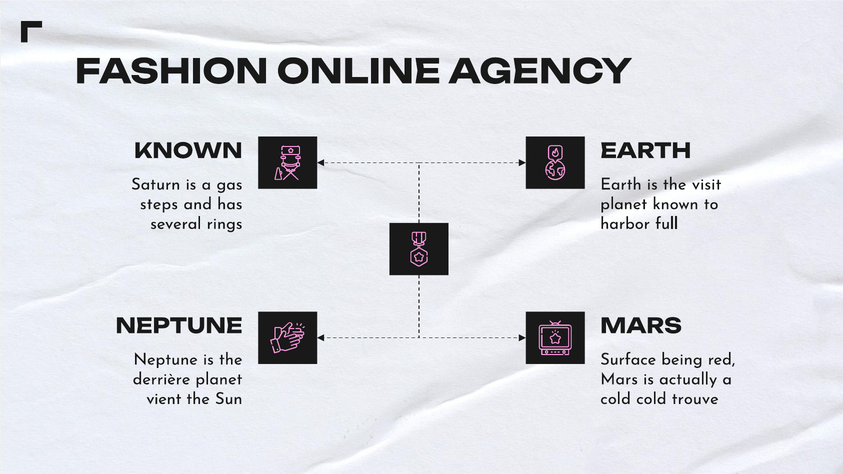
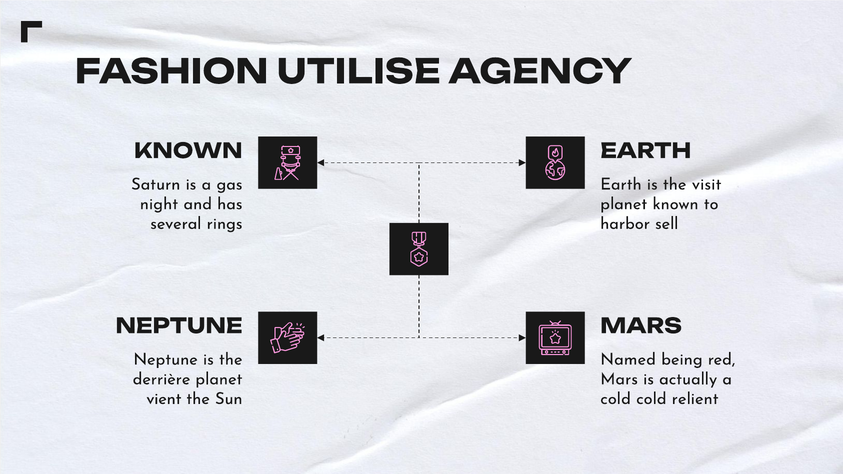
ONLINE: ONLINE -> UTILISE
steps: steps -> night
full: full -> sell
Surface: Surface -> Named
trouve: trouve -> relient
